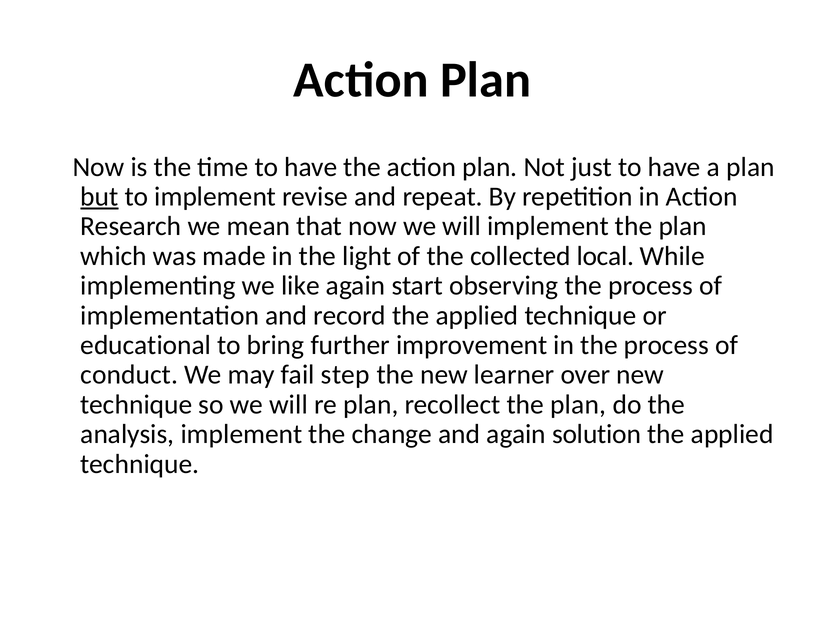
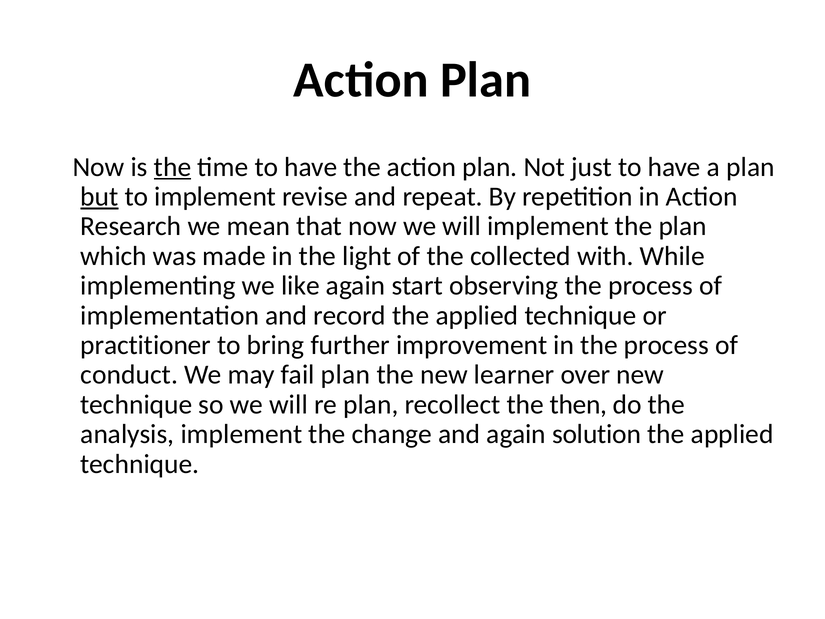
the at (173, 167) underline: none -> present
local: local -> with
educational: educational -> practitioner
fail step: step -> plan
recollect the plan: plan -> then
